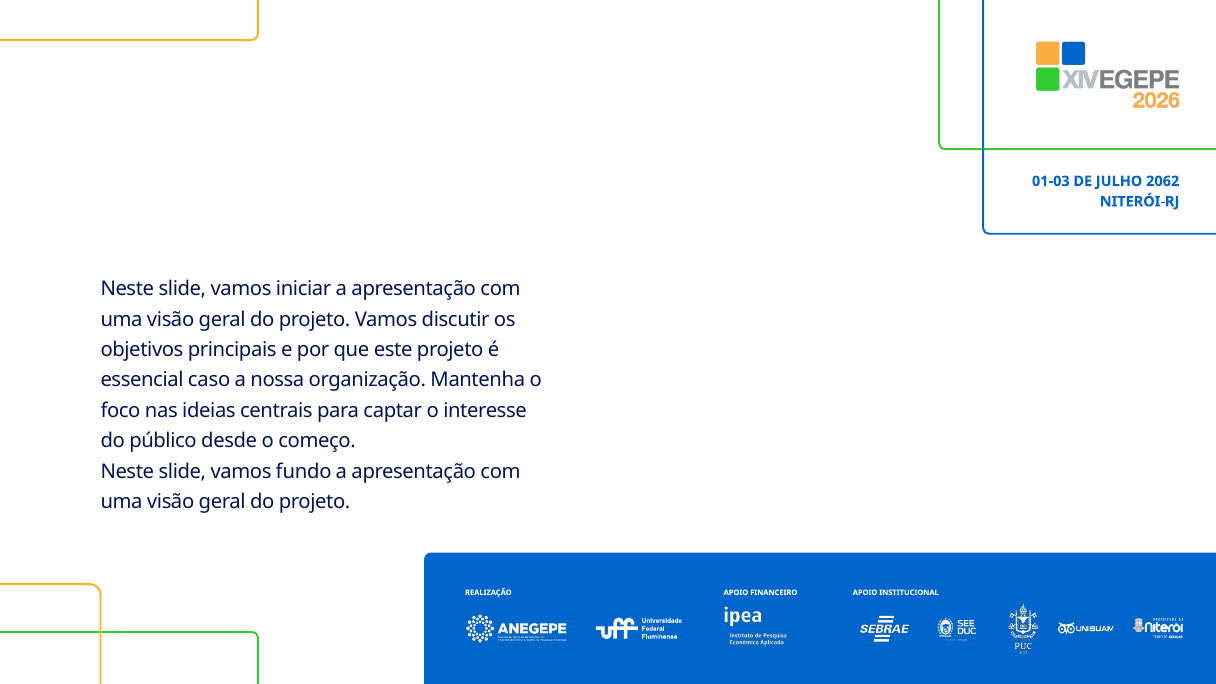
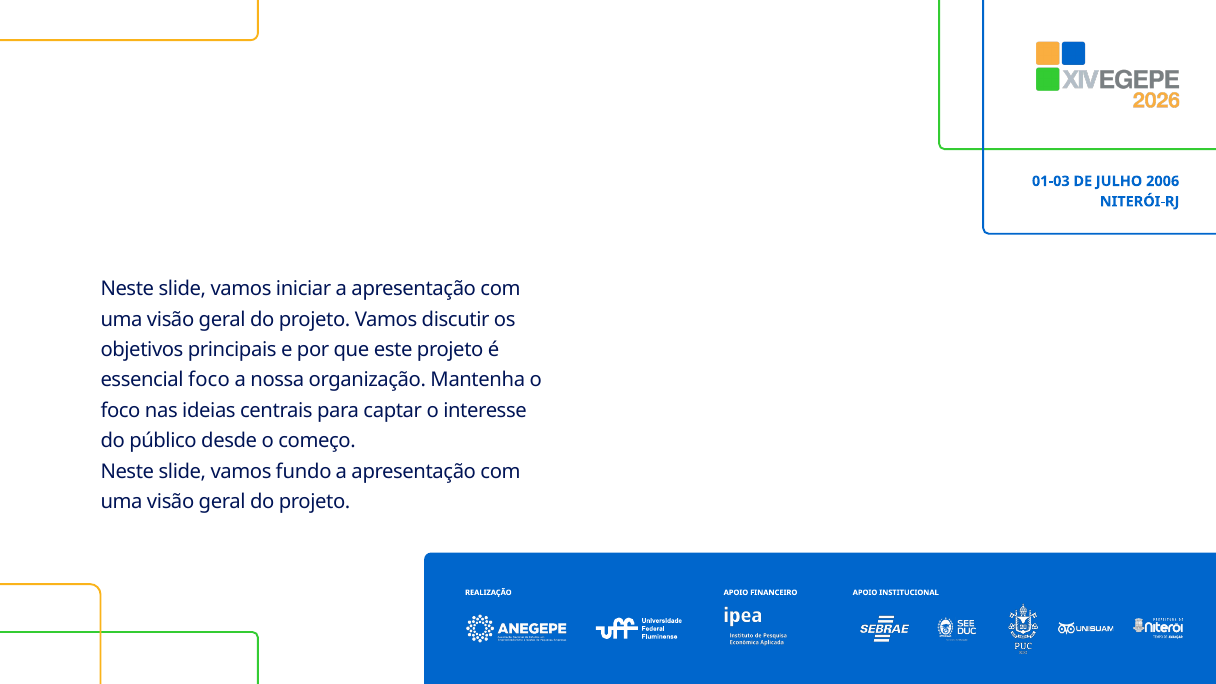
2062: 2062 -> 2006
essencial caso: caso -> foco
